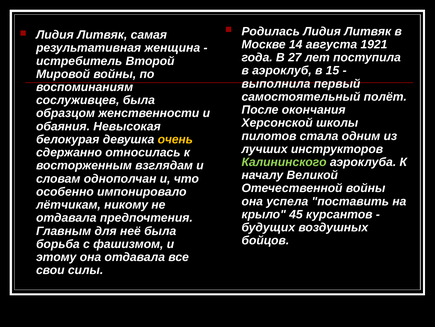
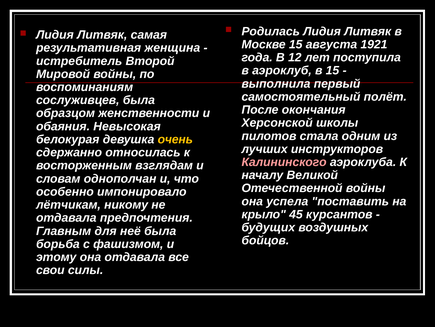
Москве 14: 14 -> 15
27: 27 -> 12
Калининского colour: light green -> pink
